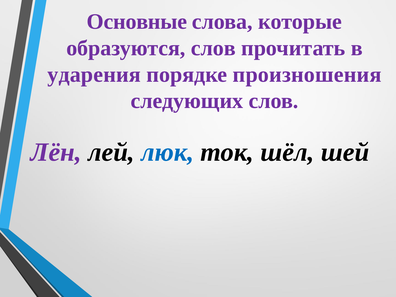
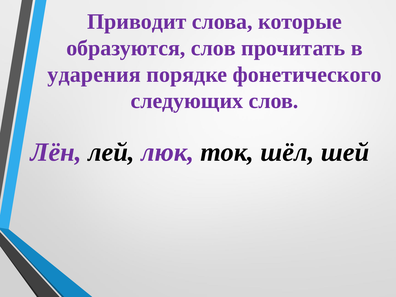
Основные: Основные -> Приводит
произношения: произношения -> фонетического
люк colour: blue -> purple
